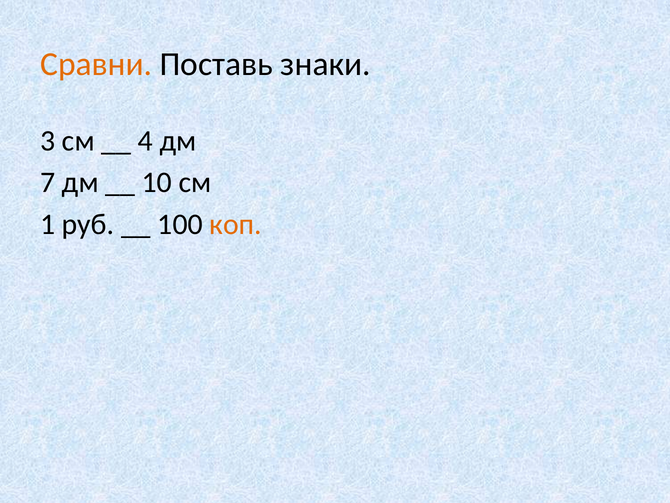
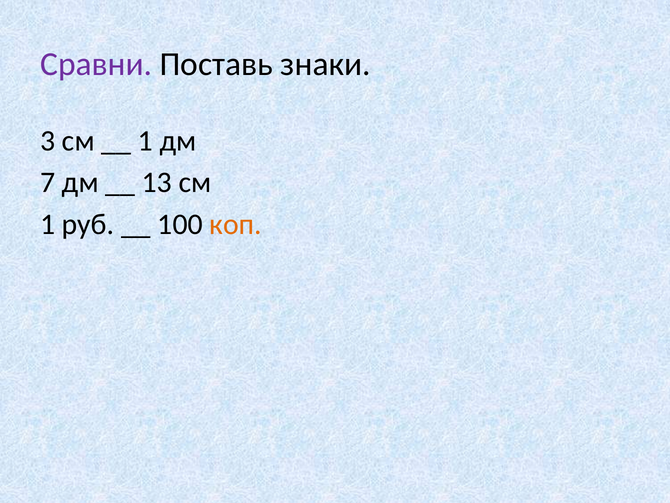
Сравни colour: orange -> purple
4 at (145, 141): 4 -> 1
10: 10 -> 13
